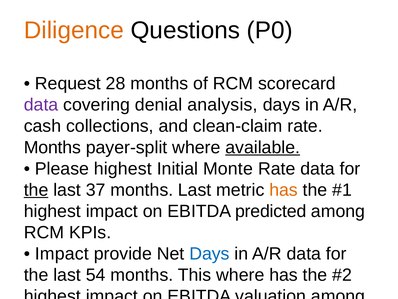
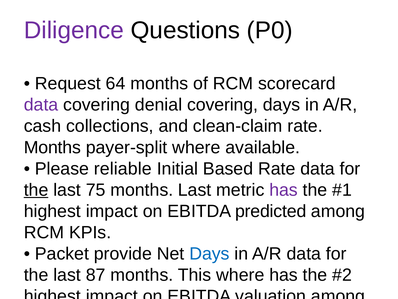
Diligence colour: orange -> purple
28: 28 -> 64
denial analysis: analysis -> covering
available underline: present -> none
Please highest: highest -> reliable
Monte: Monte -> Based
37: 37 -> 75
has at (284, 190) colour: orange -> purple
Impact at (62, 253): Impact -> Packet
54: 54 -> 87
